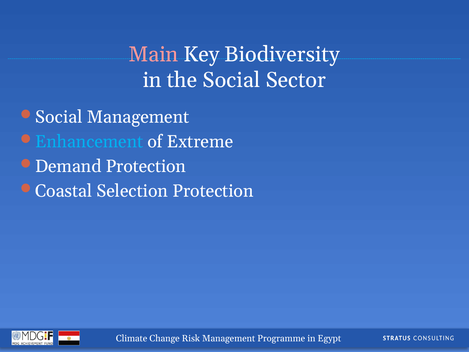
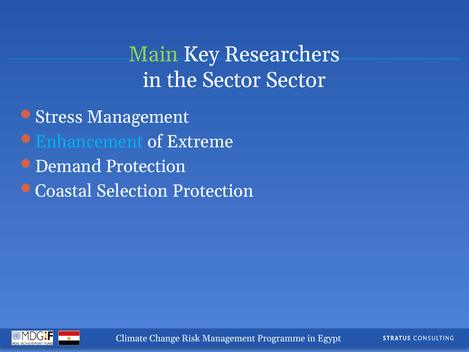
Main colour: pink -> light green
Biodiversity: Biodiversity -> Researchers
the Social: Social -> Sector
Social at (59, 117): Social -> Stress
